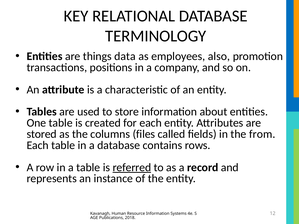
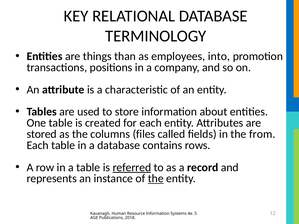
data: data -> than
also: also -> into
the at (156, 179) underline: none -> present
